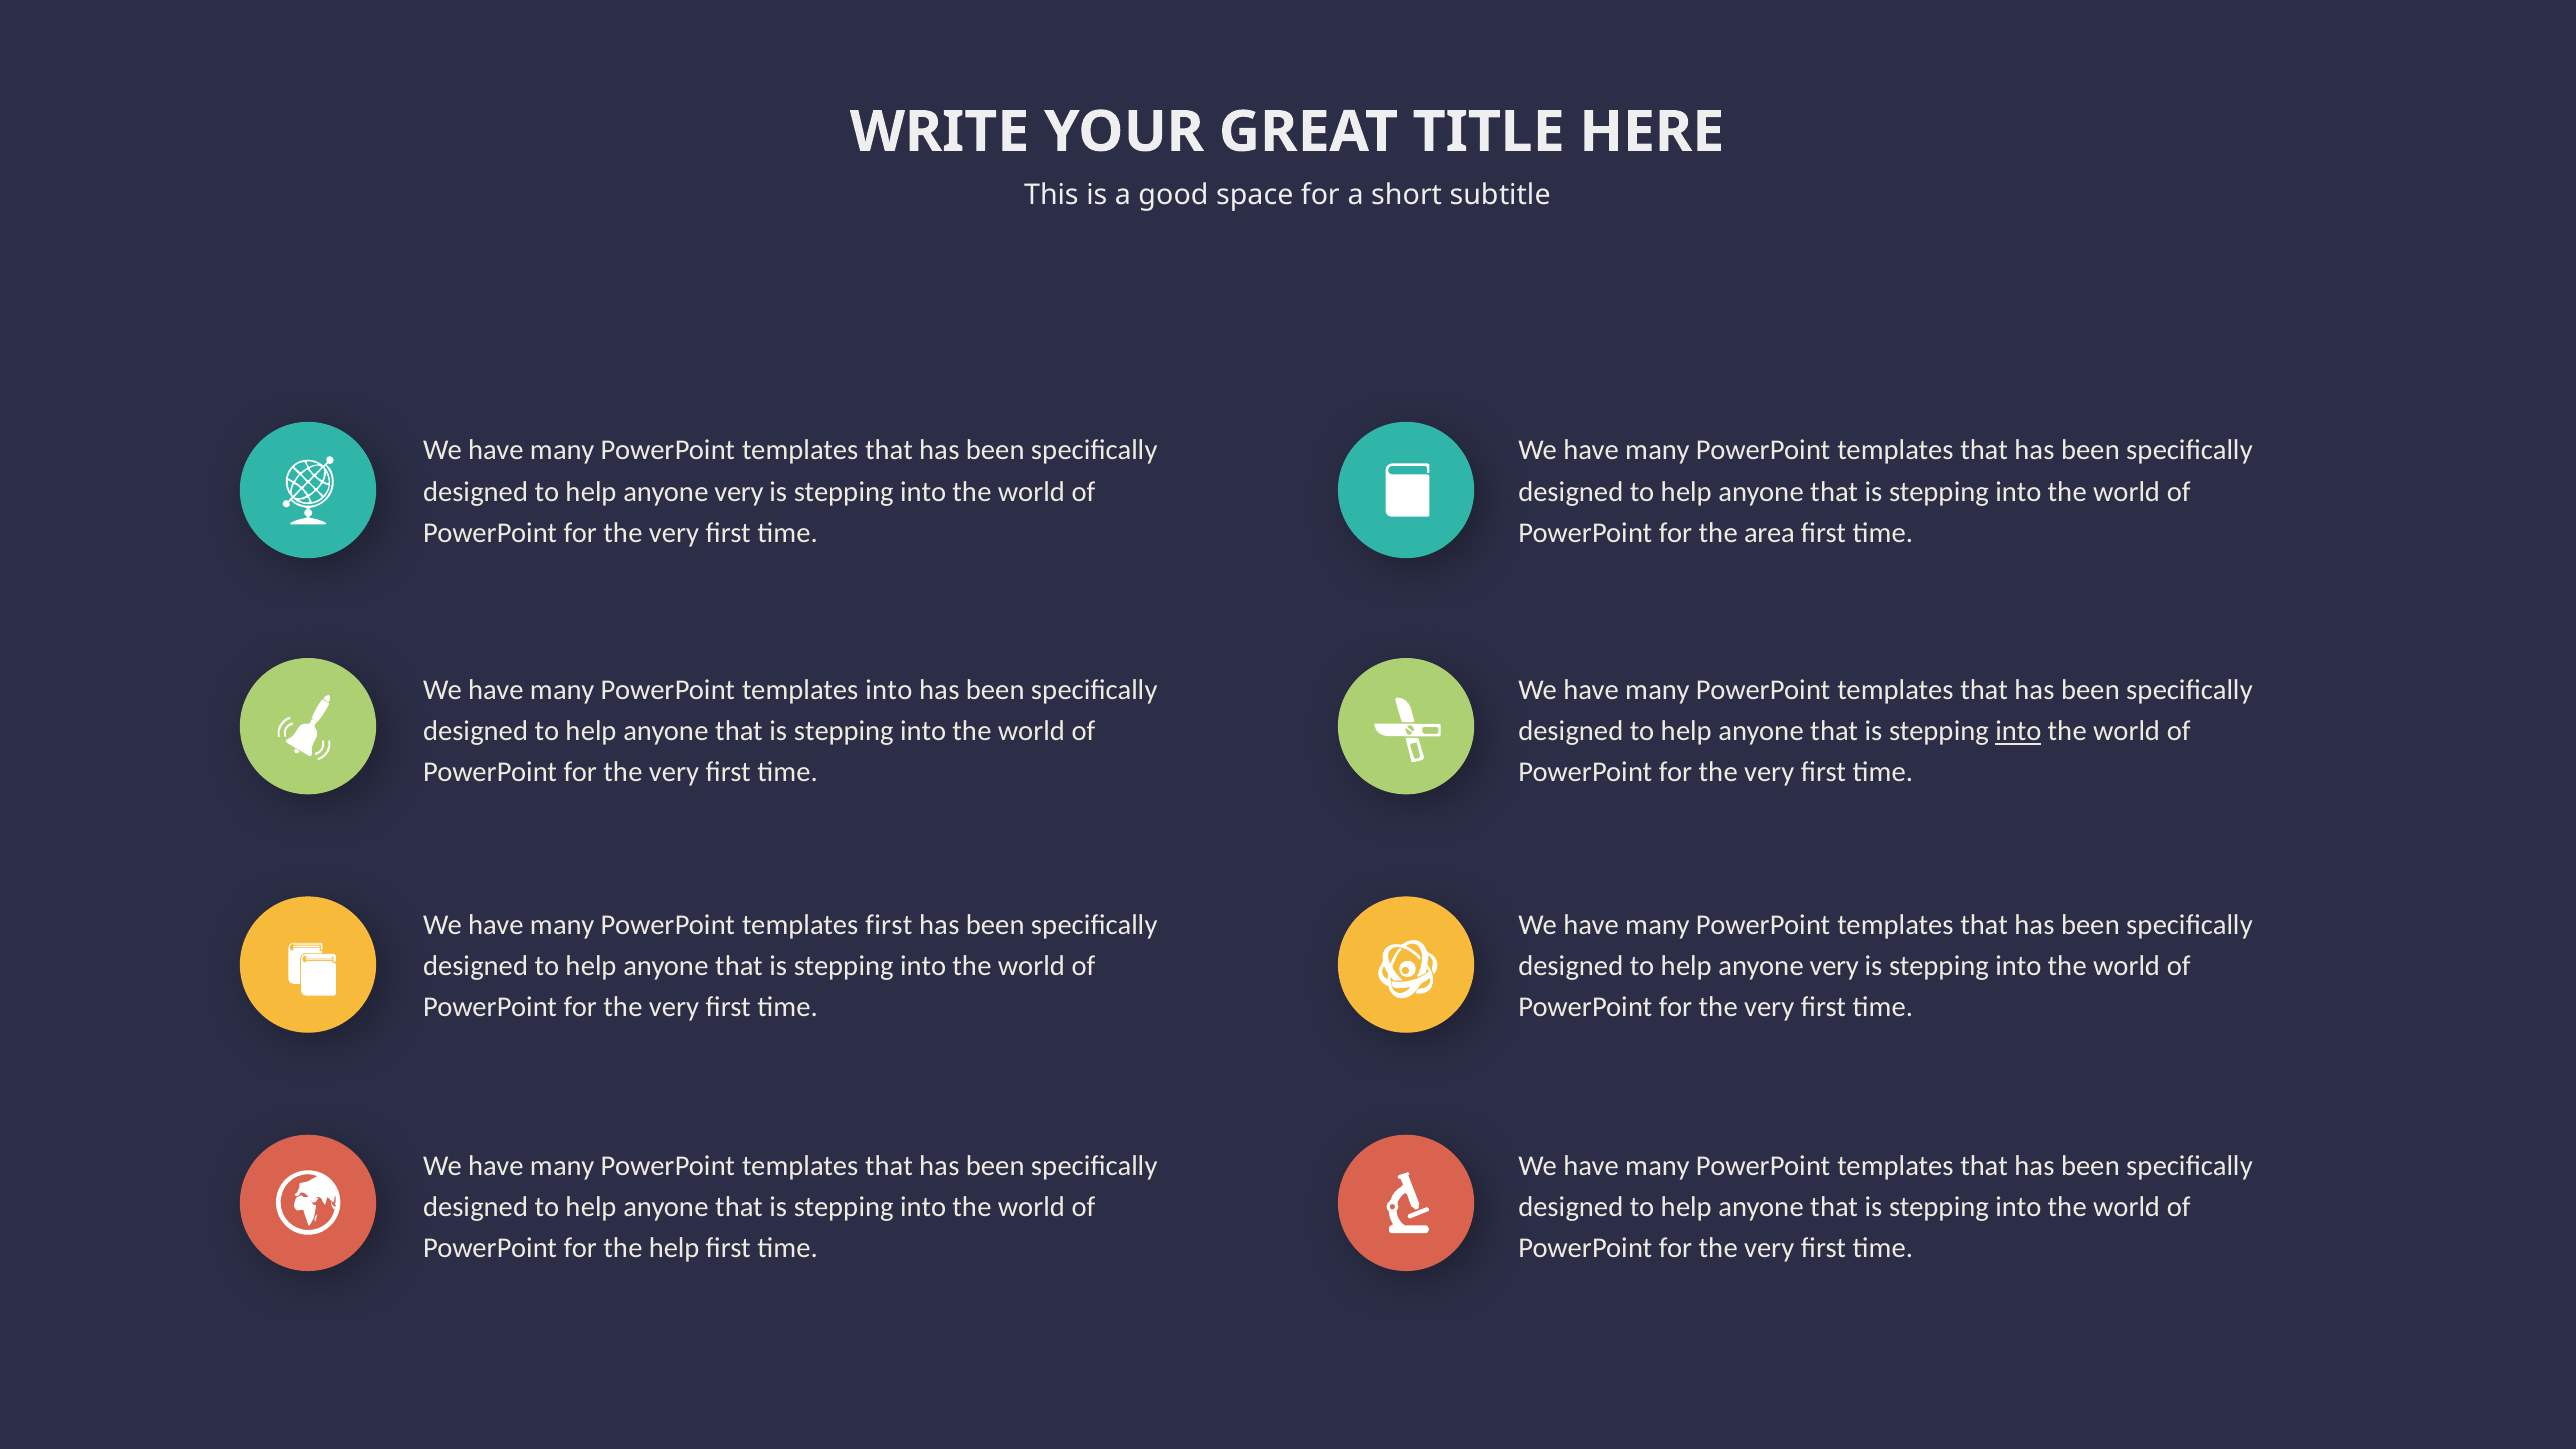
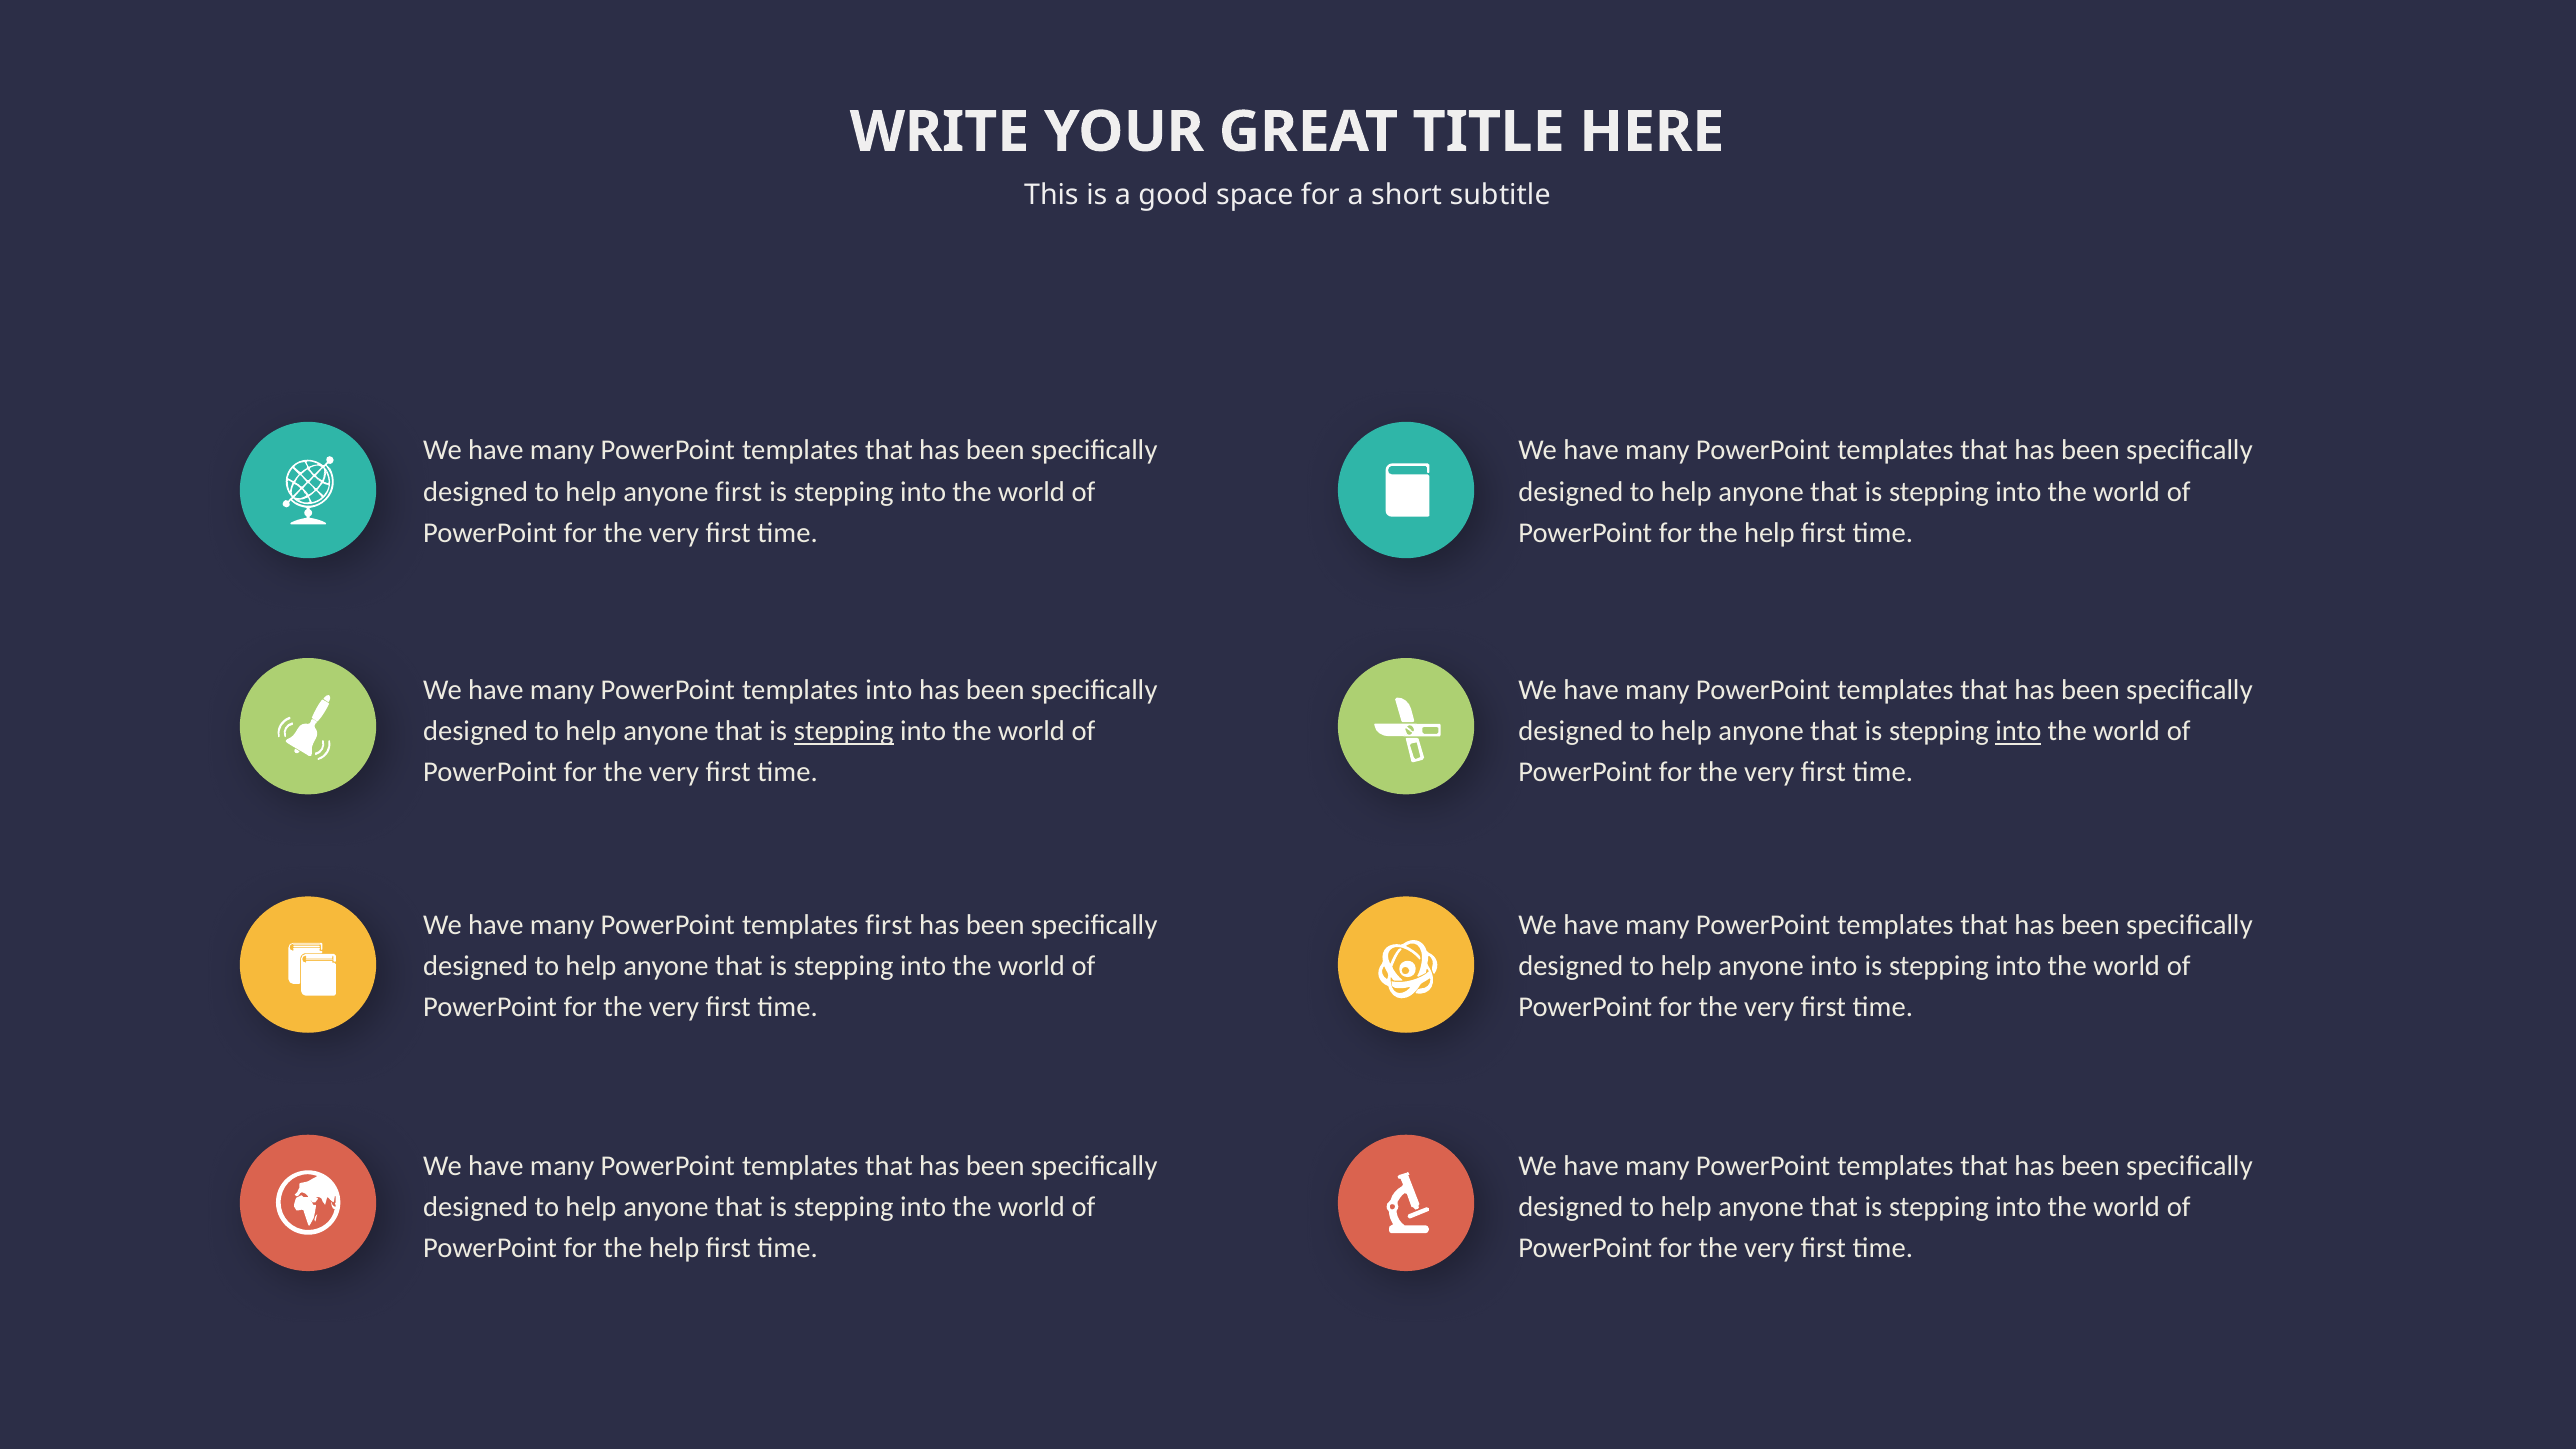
very at (739, 491): very -> first
area at (1769, 533): area -> help
stepping at (844, 731) underline: none -> present
very at (1834, 965): very -> into
